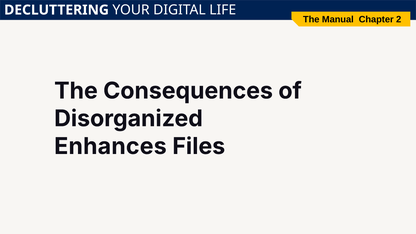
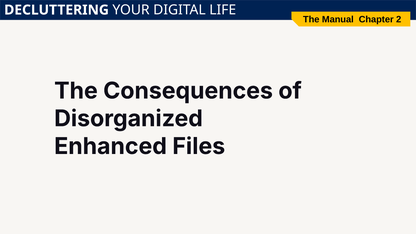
Enhances: Enhances -> Enhanced
